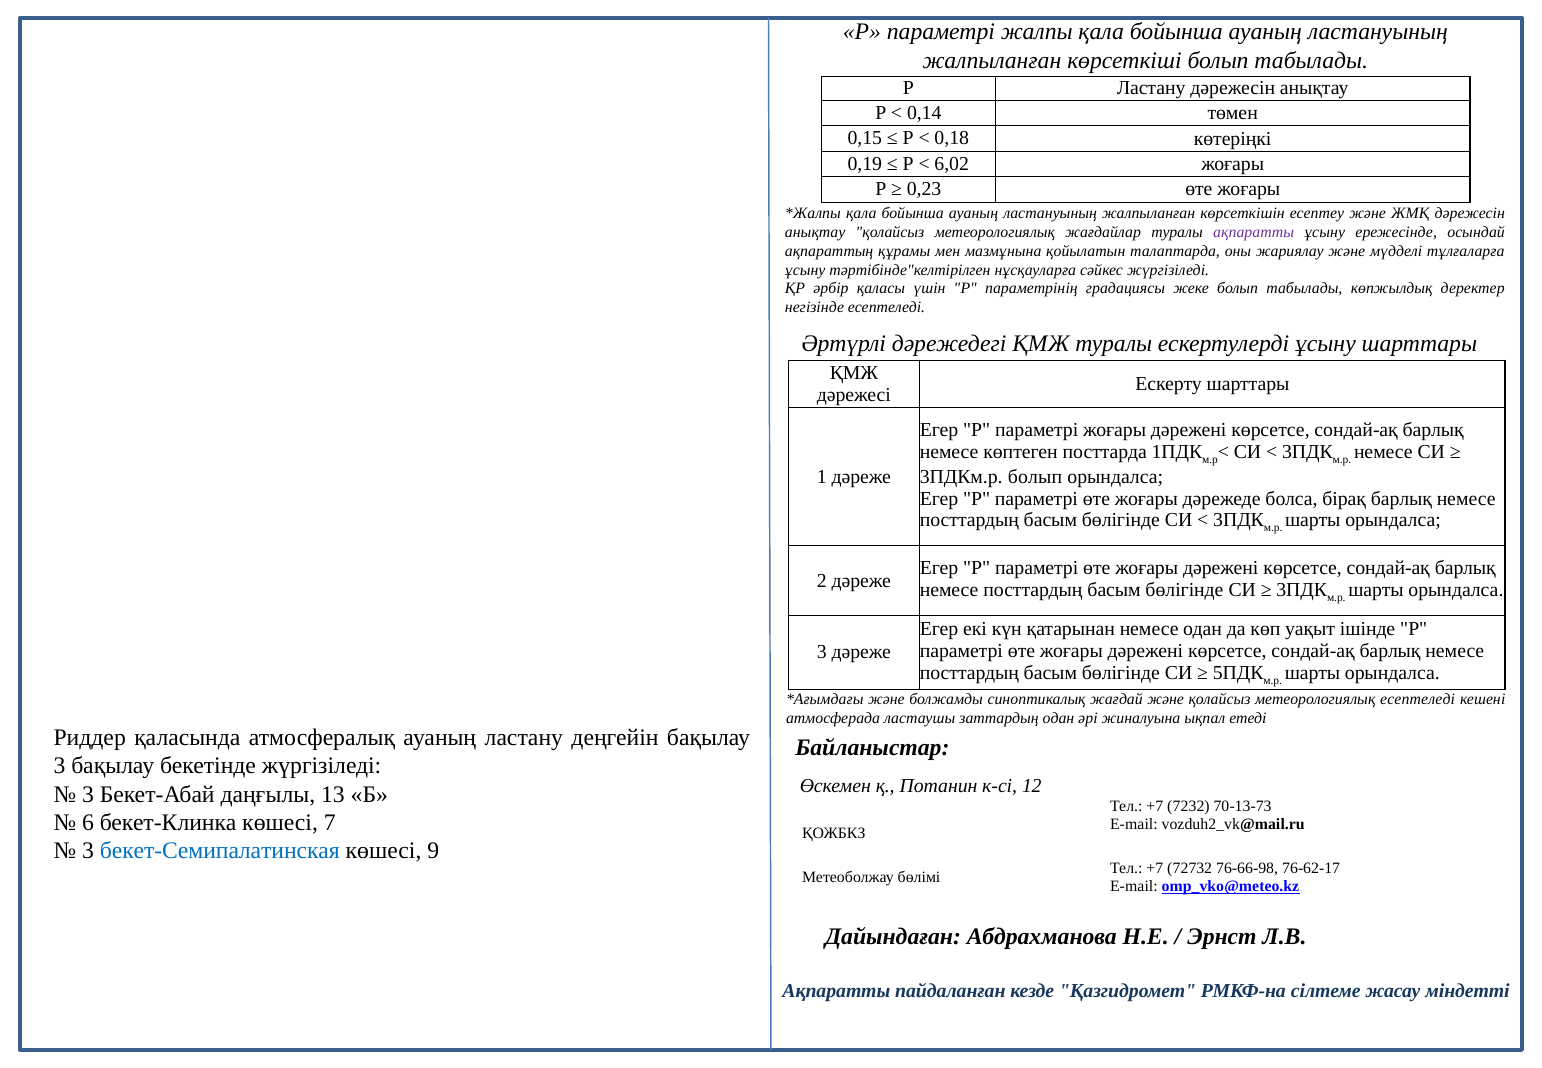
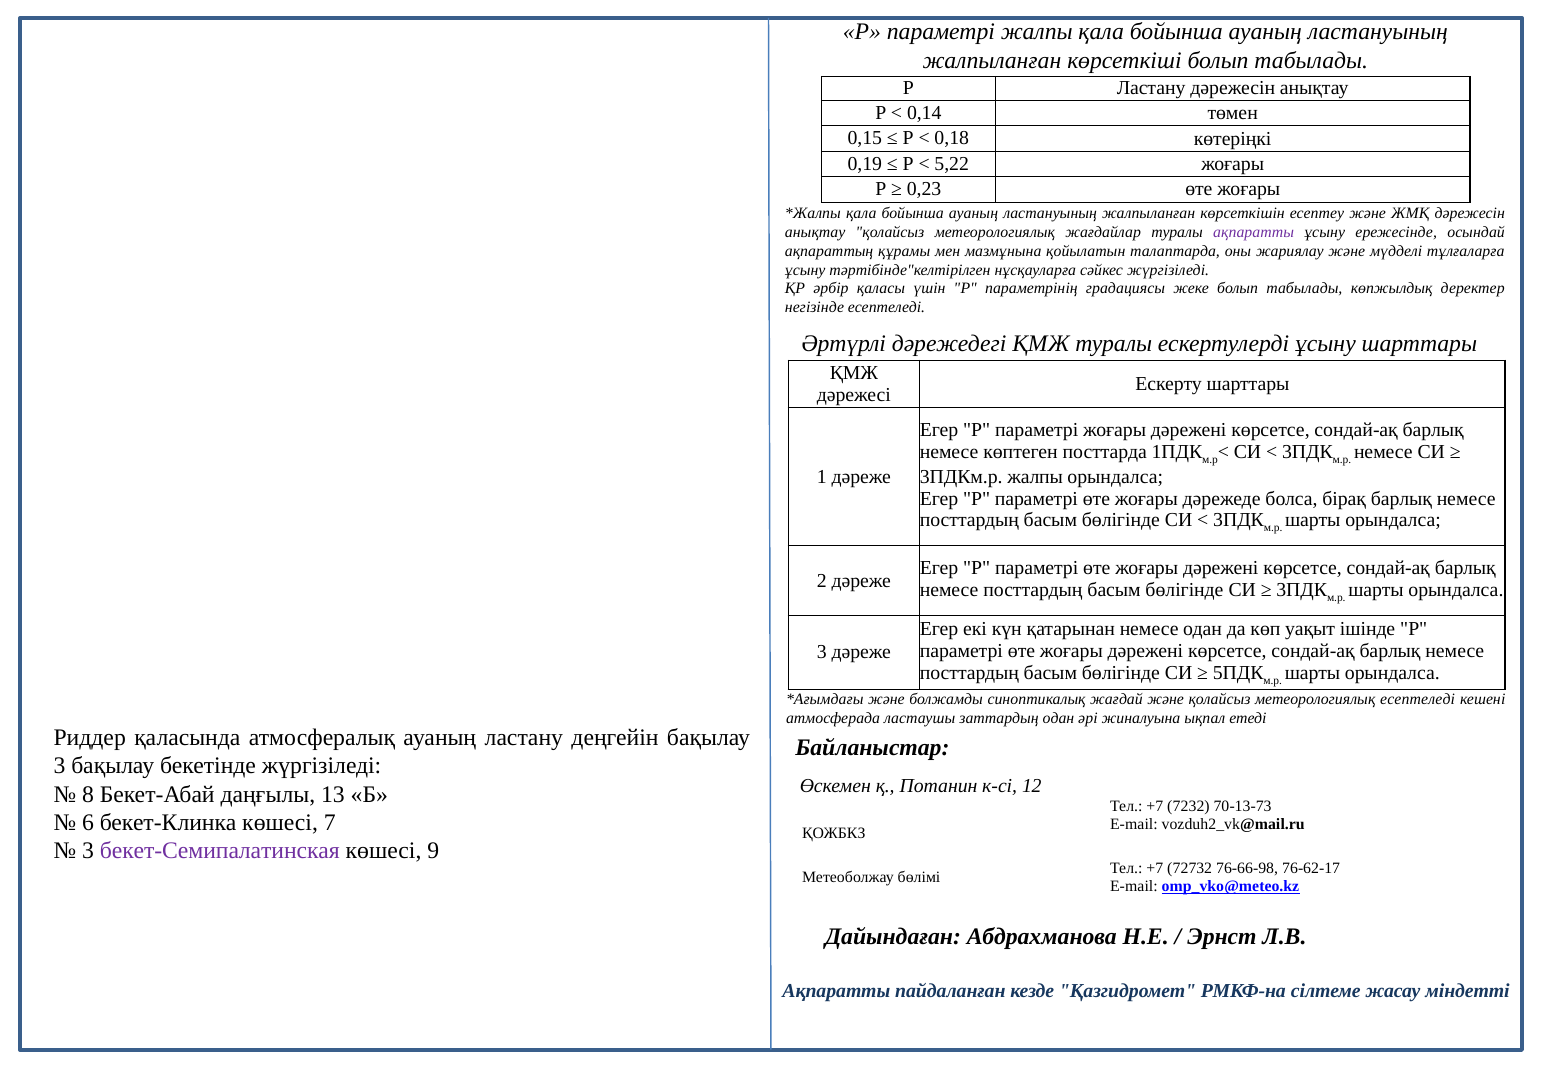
6,02: 6,02 -> 5,22
3ПДКм.р болып: болып -> жалпы
3 at (88, 794): 3 -> 8
бекет-Семипалатинская colour: blue -> purple
